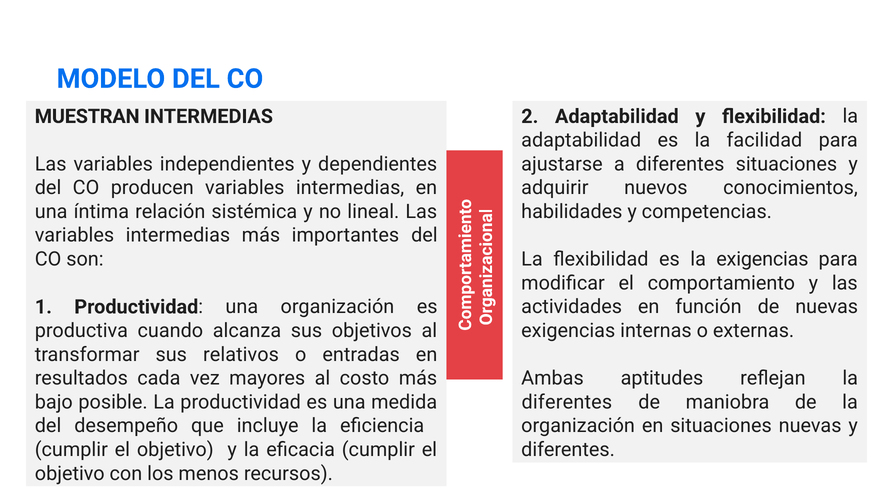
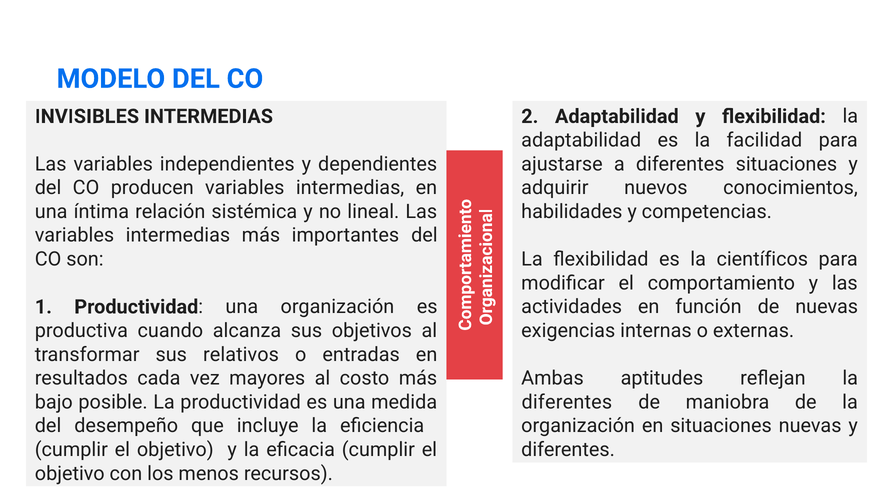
MUESTRAN: MUESTRAN -> INVISIBLES
la exigencias: exigencias -> científicos
